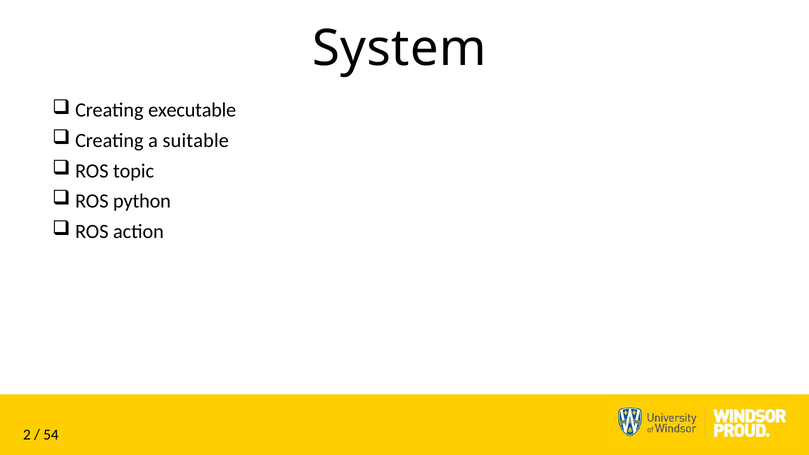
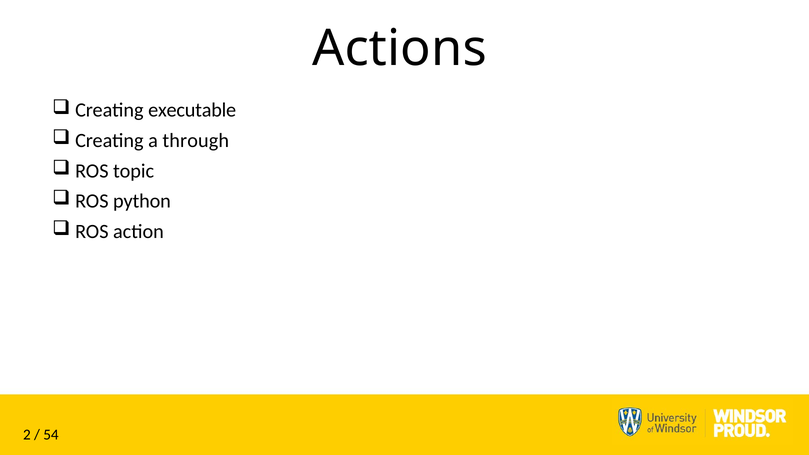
System: System -> Actions
suitable: suitable -> through
